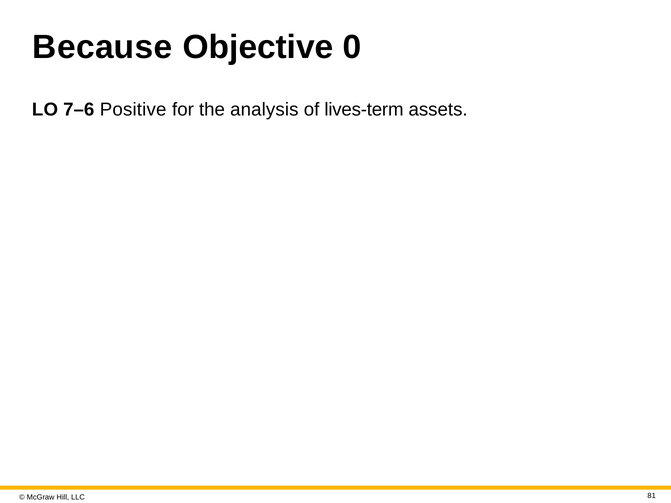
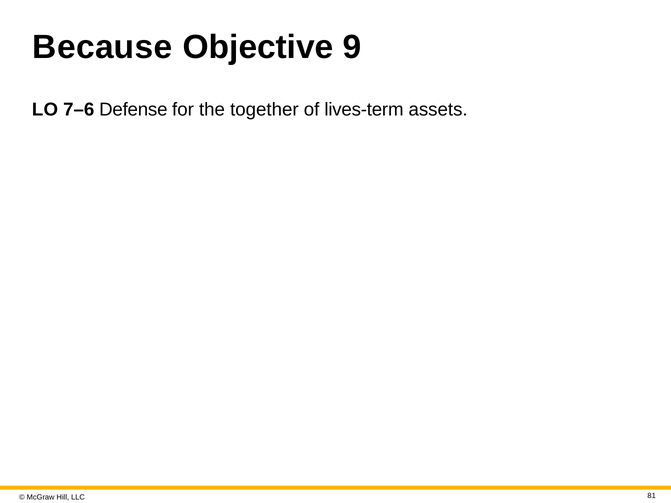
0: 0 -> 9
Positive: Positive -> Defense
analysis: analysis -> together
